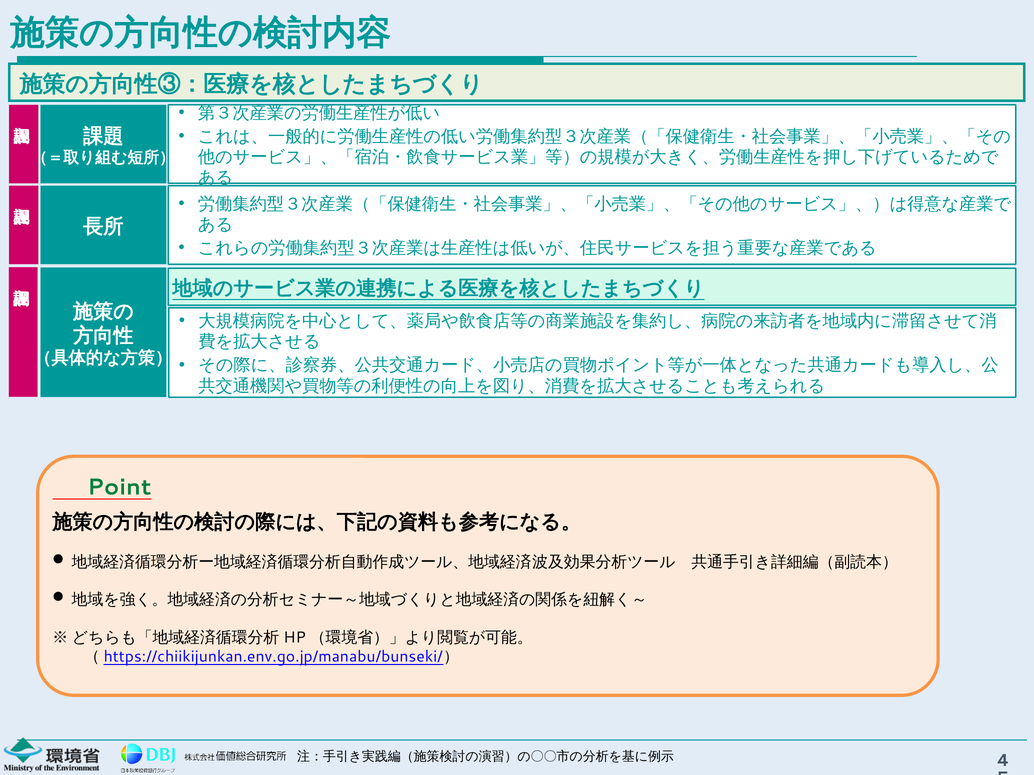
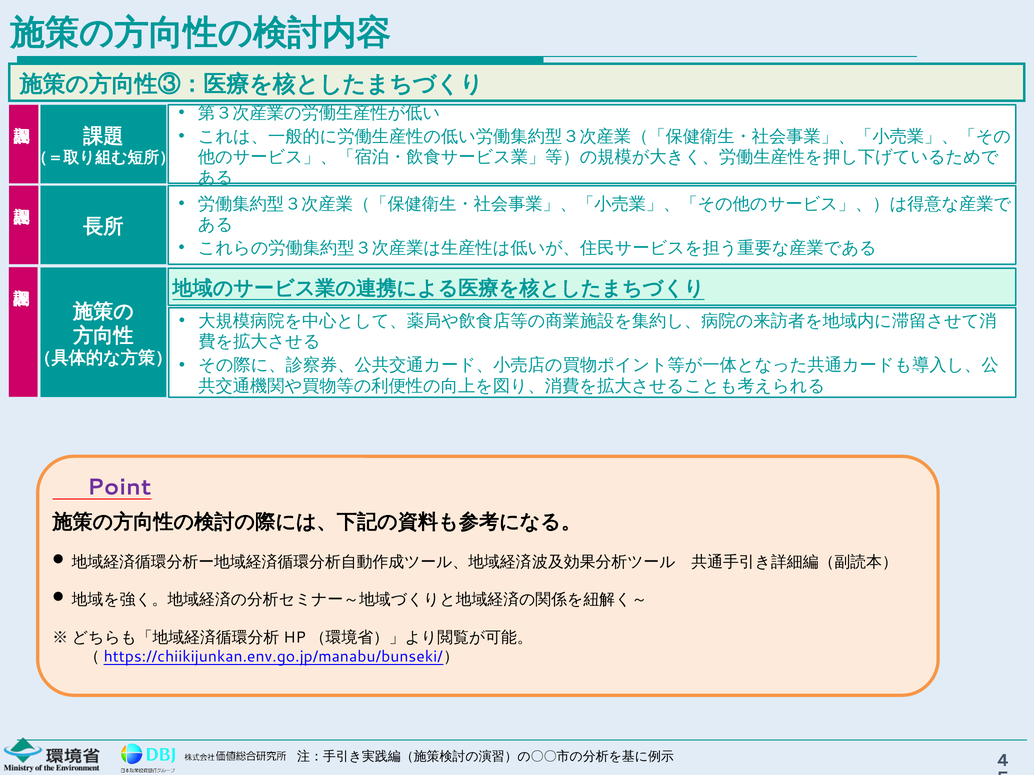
Point colour: green -> purple
